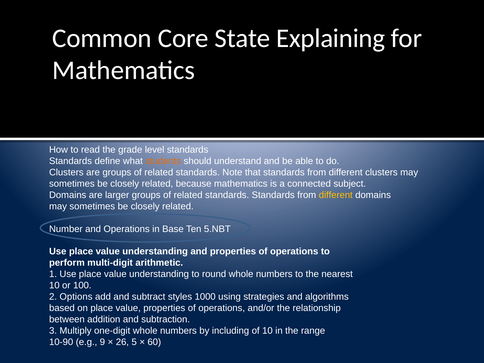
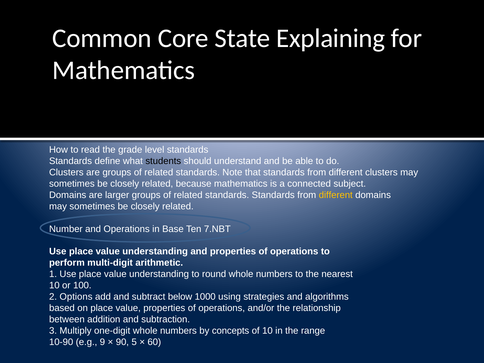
students colour: orange -> black
5.NBT: 5.NBT -> 7.NBT
styles: styles -> below
including: including -> concepts
26: 26 -> 90
